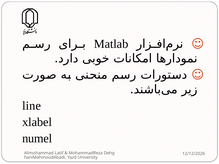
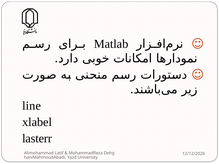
numel: numel -> lasterr
